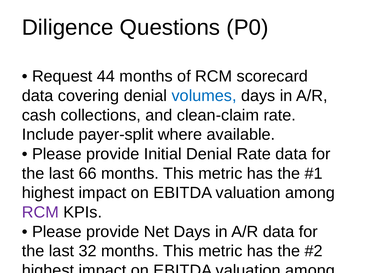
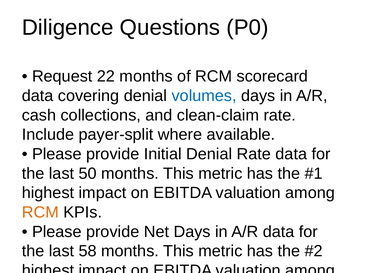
44: 44 -> 22
66: 66 -> 50
RCM at (40, 213) colour: purple -> orange
32: 32 -> 58
